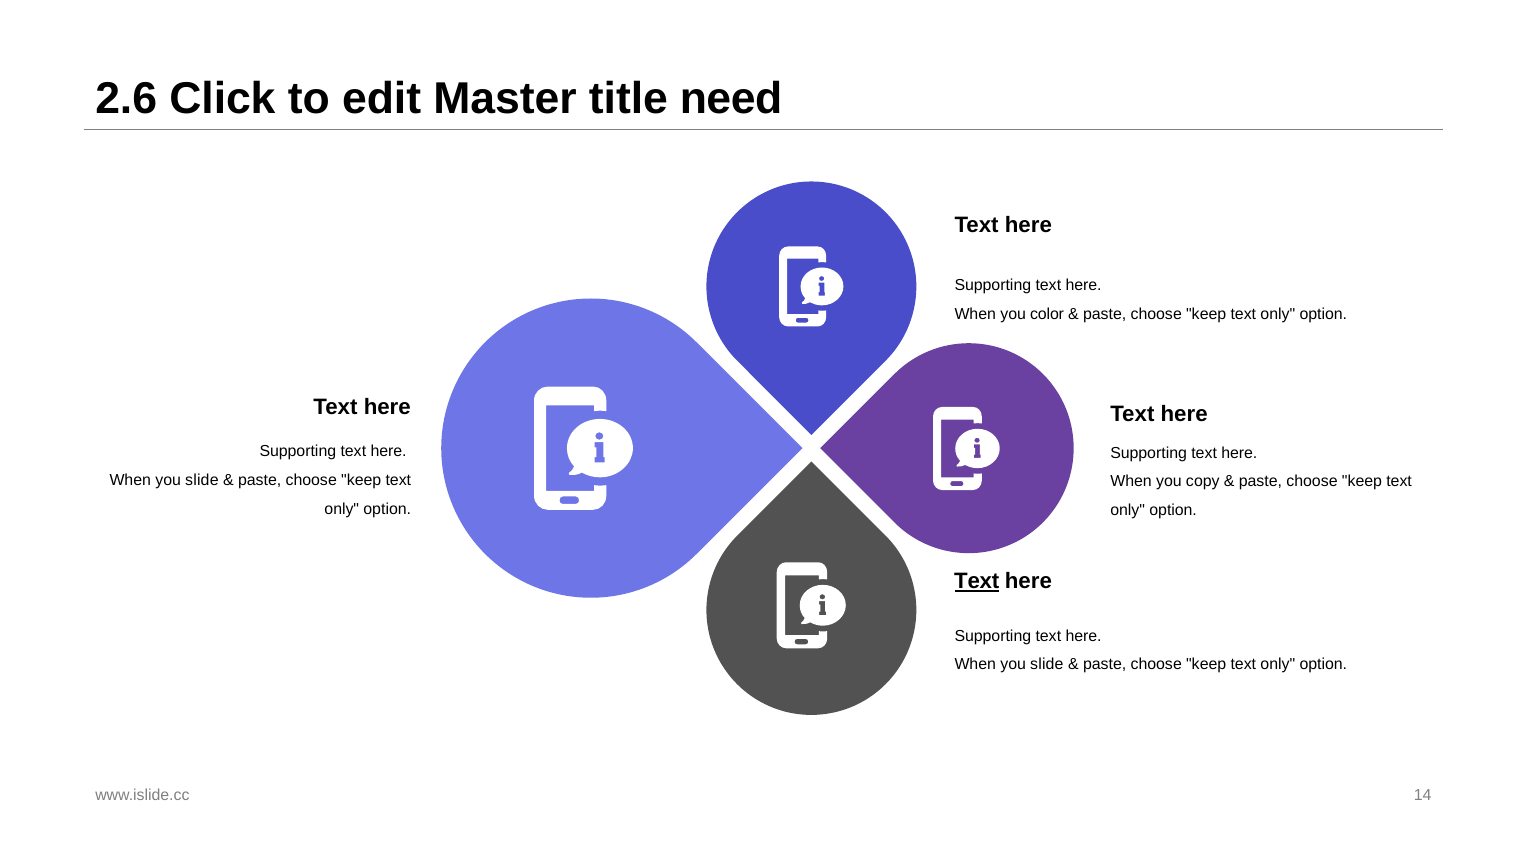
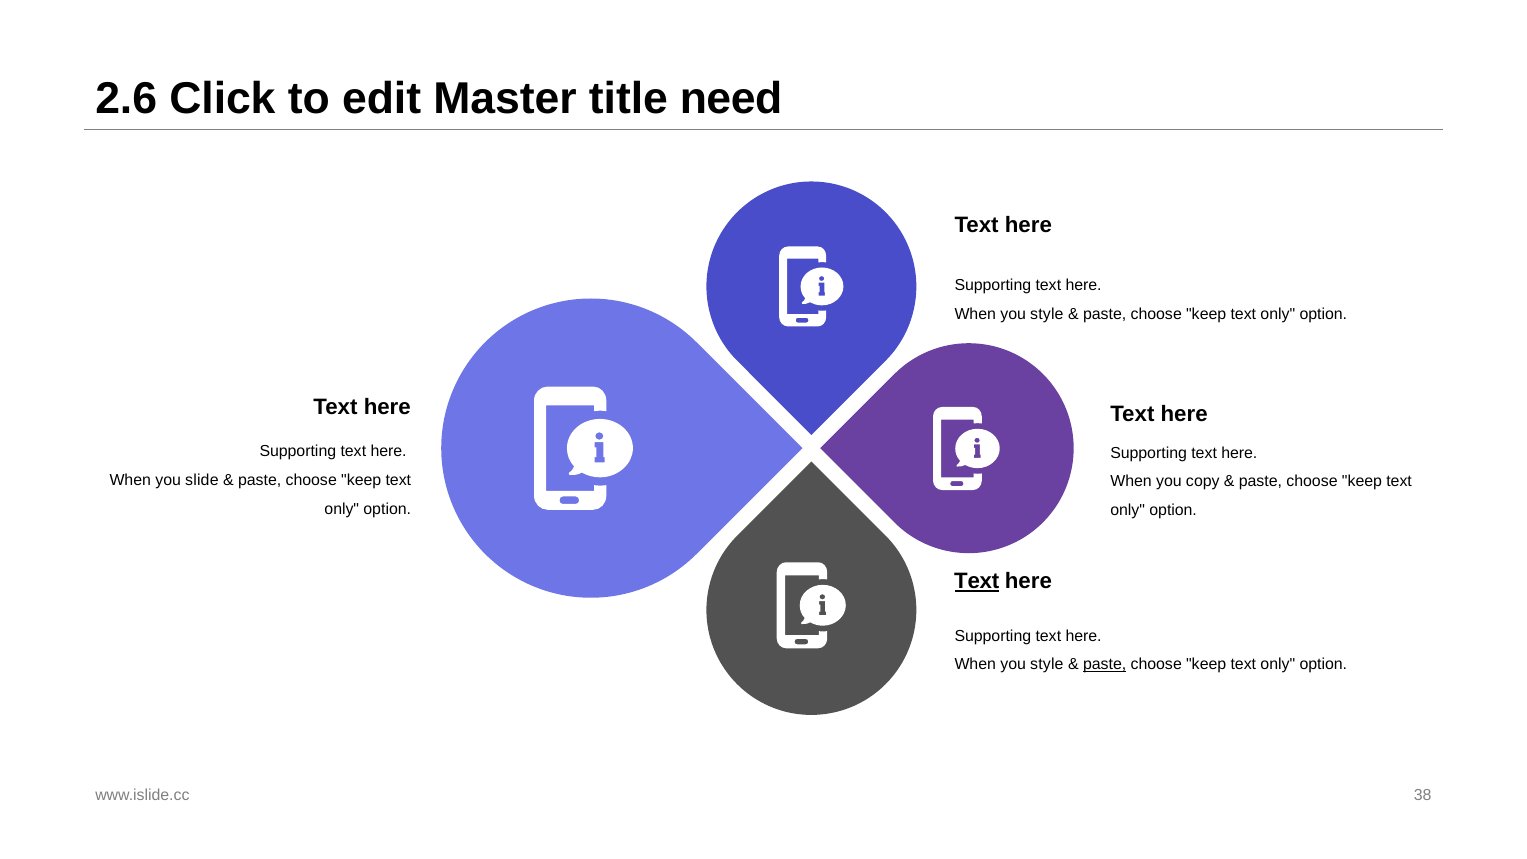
color at (1047, 314): color -> style
slide at (1047, 664): slide -> style
paste at (1105, 664) underline: none -> present
14: 14 -> 38
